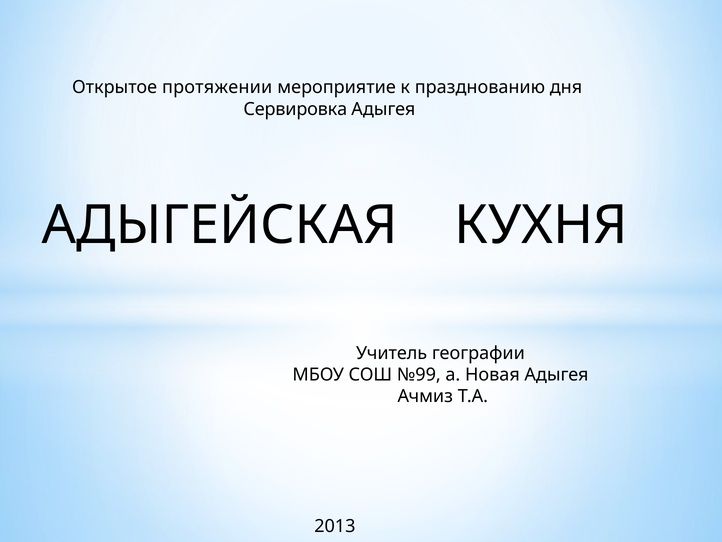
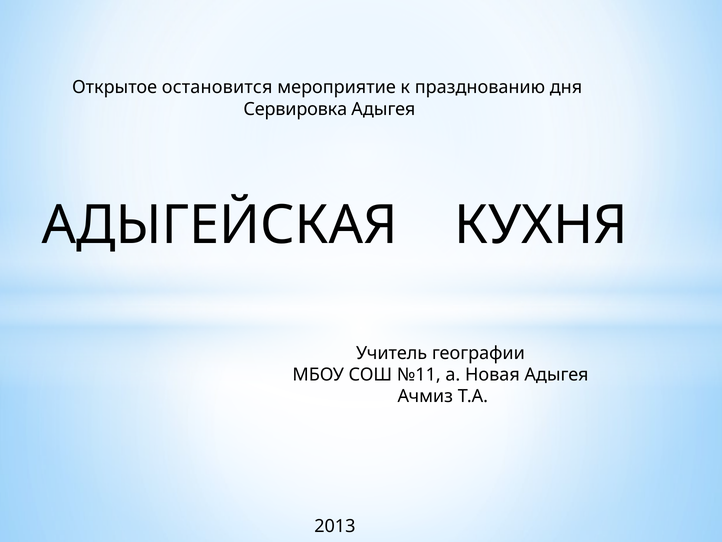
протяжении: протяжении -> остановится
№99: №99 -> №11
